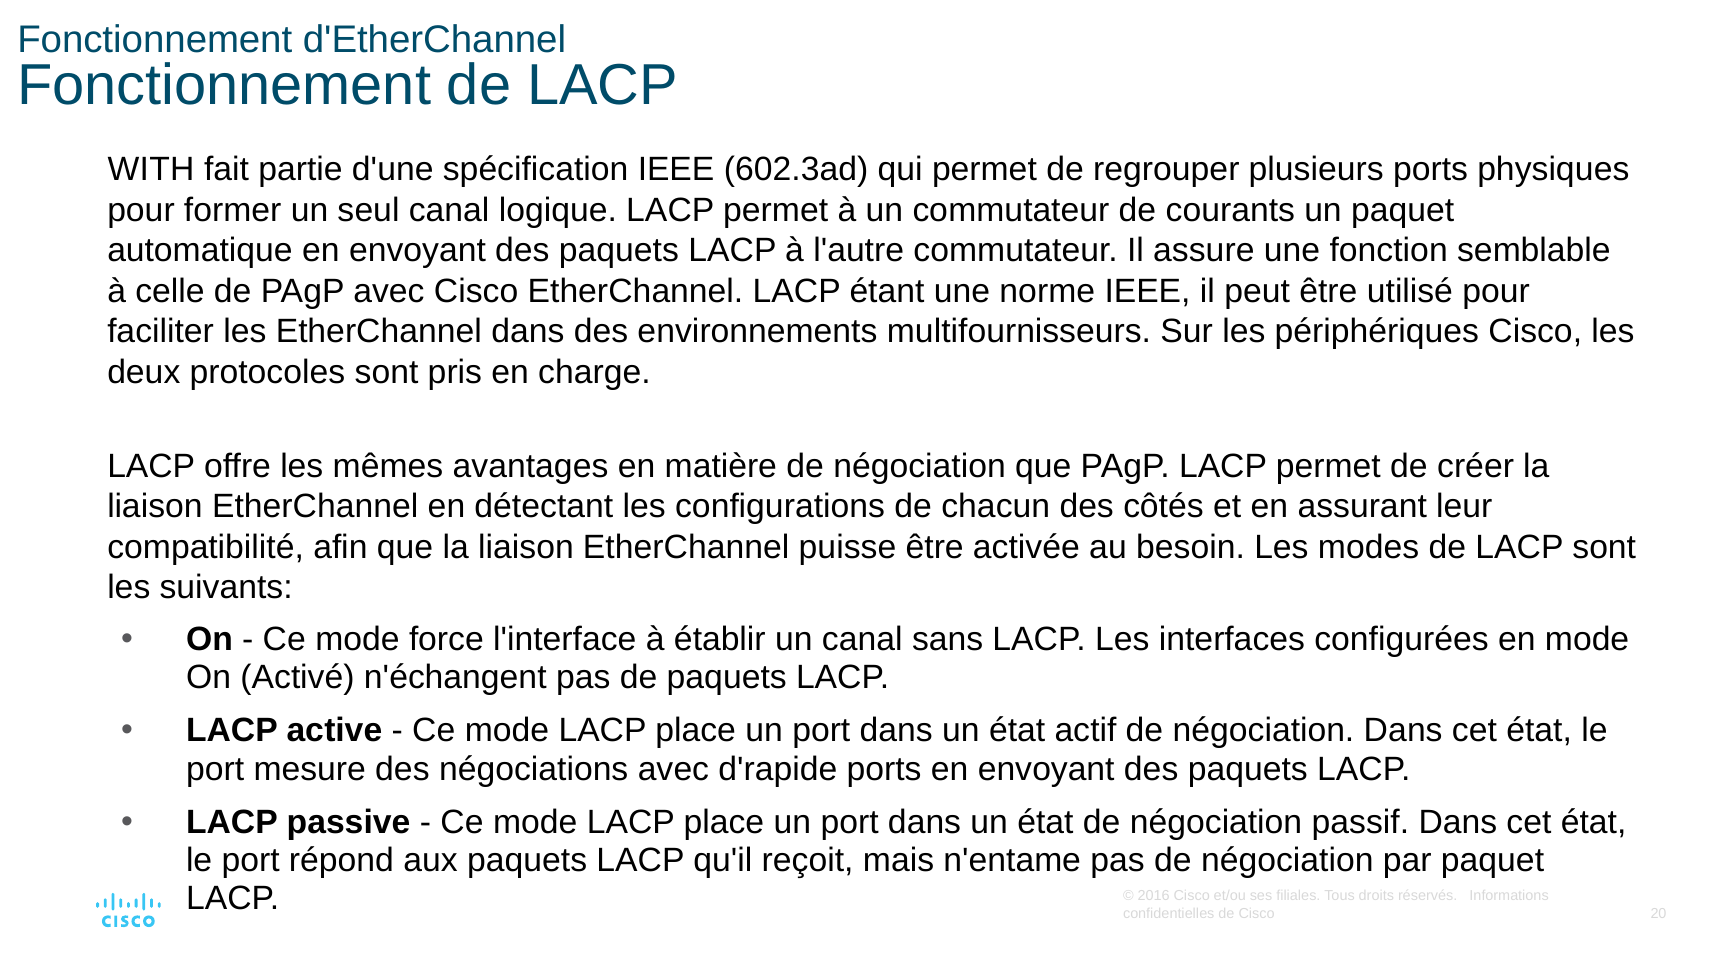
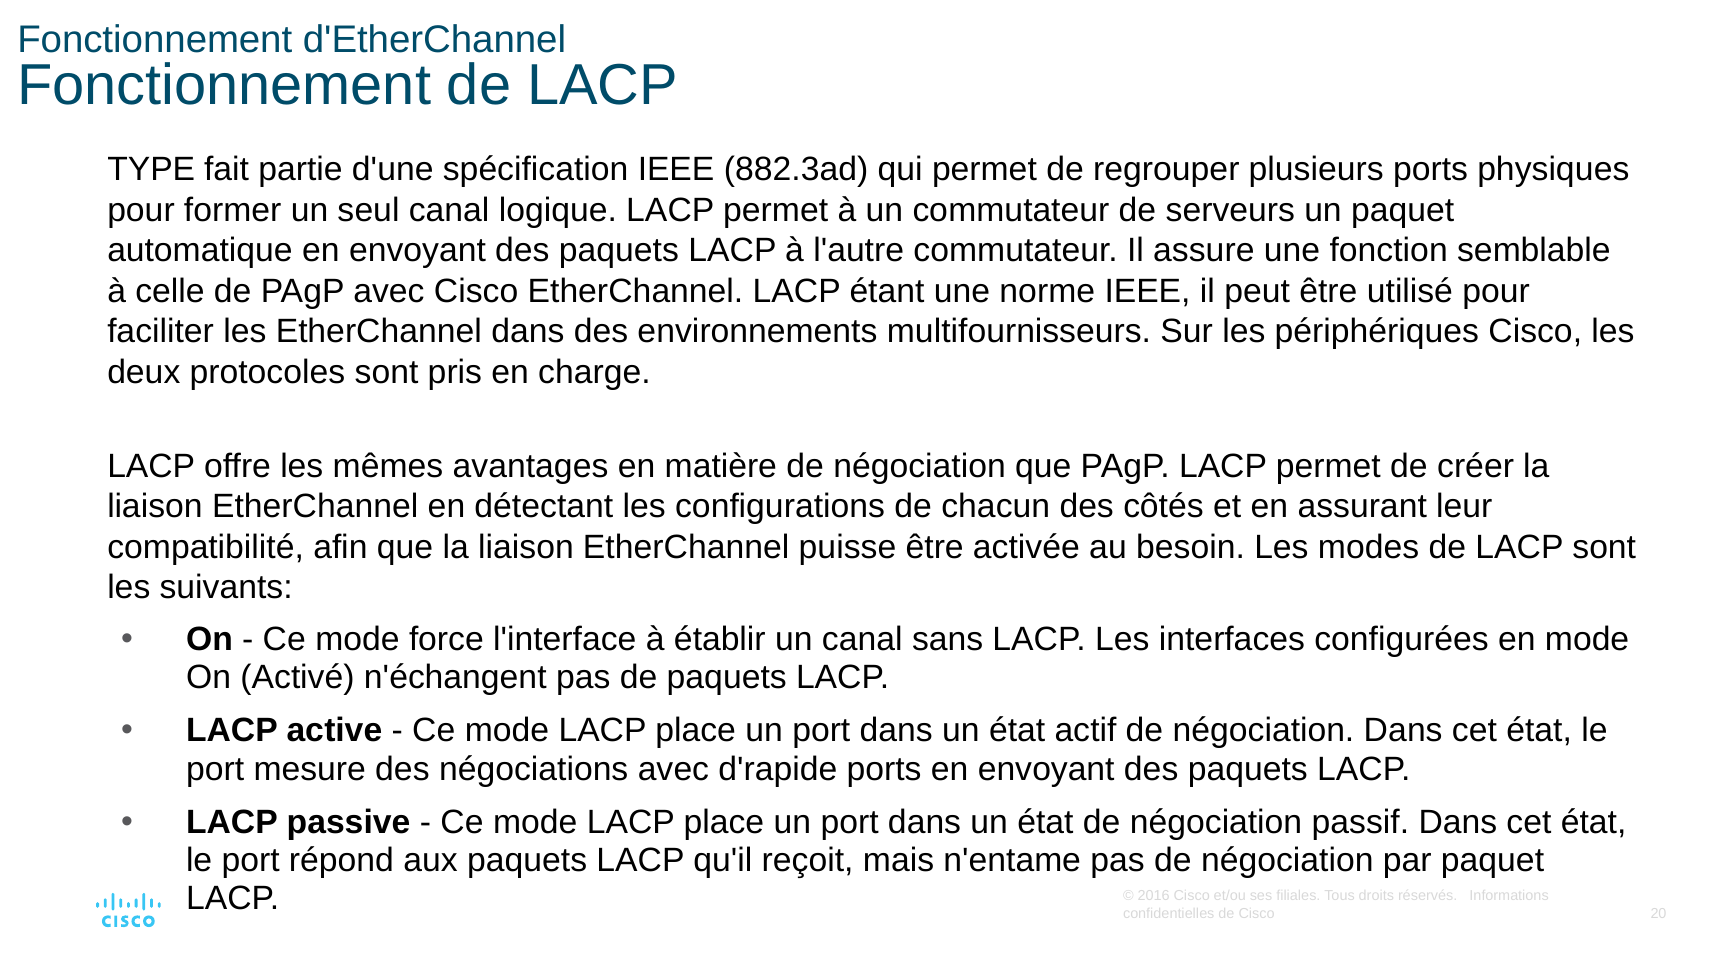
WITH: WITH -> TYPE
602.3ad: 602.3ad -> 882.3ad
courants: courants -> serveurs
